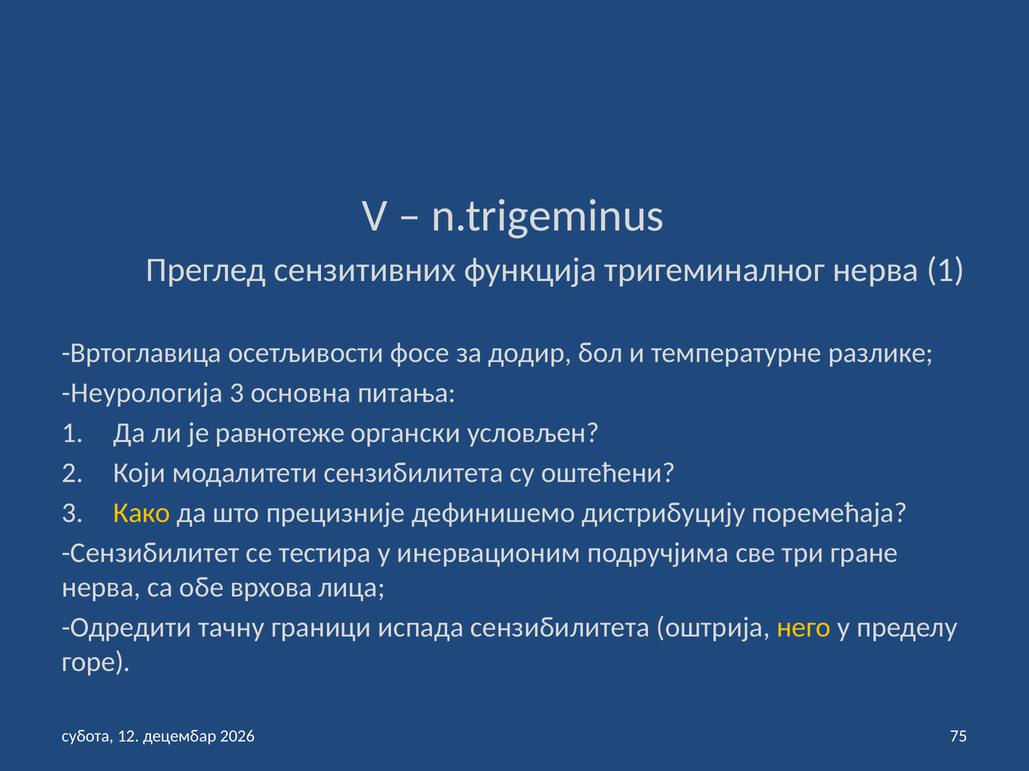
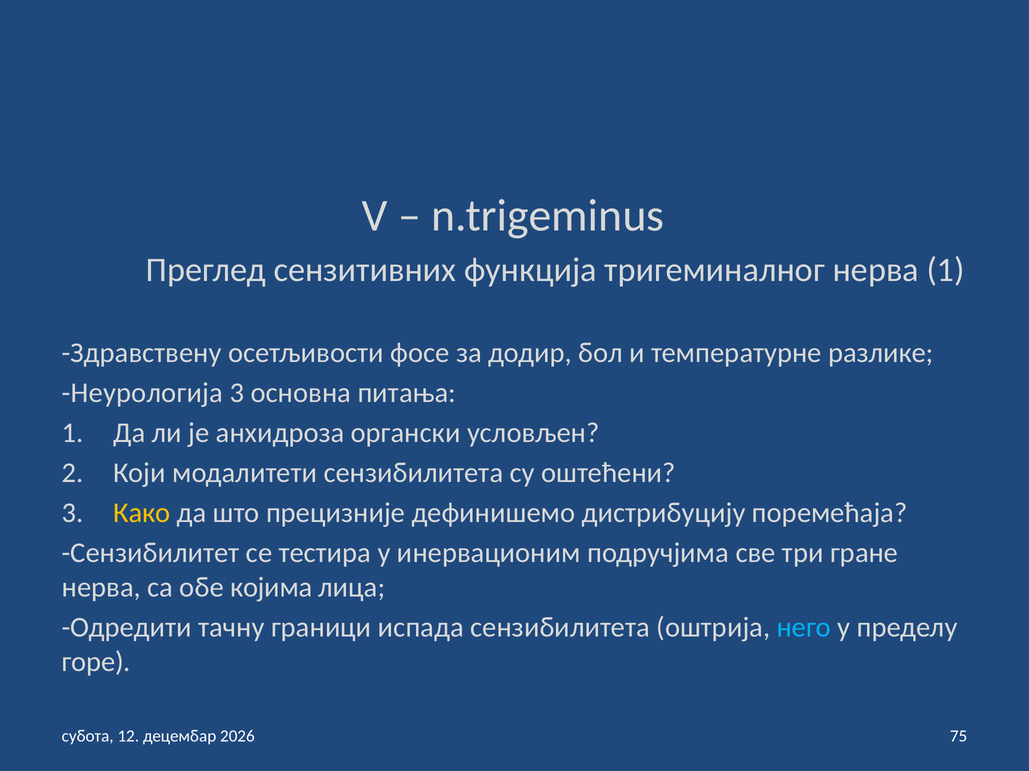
Вртоглавица: Вртоглавица -> Здравствену
равнотеже: равнотеже -> анхидроза
врхова: врхова -> којима
него colour: yellow -> light blue
